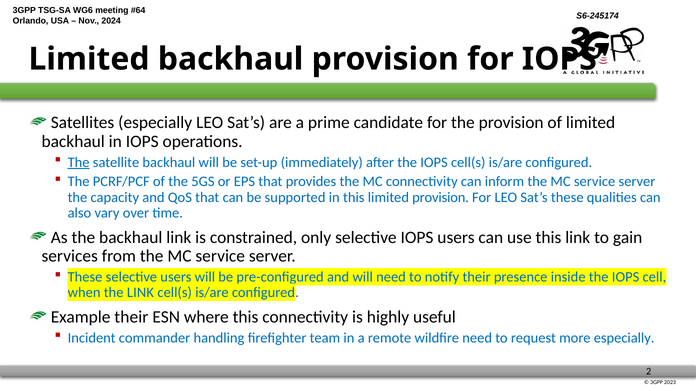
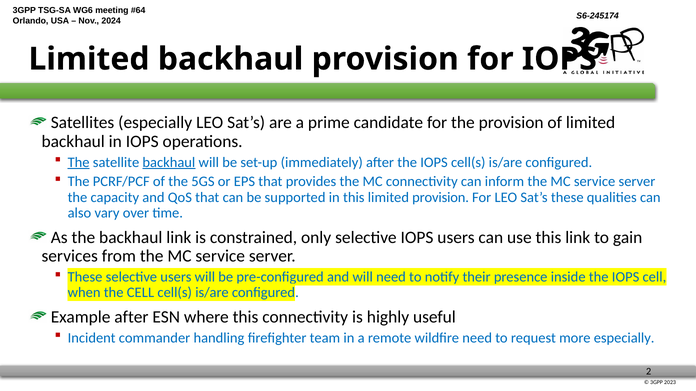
backhaul at (169, 163) underline: none -> present
the LINK: LINK -> CELL
Example their: their -> after
